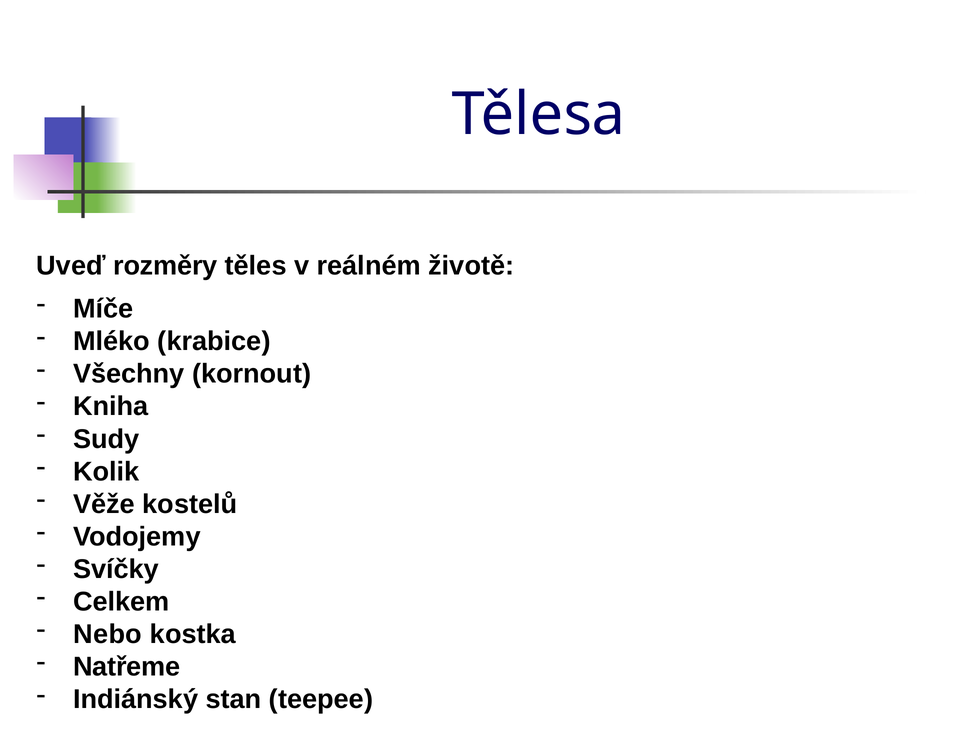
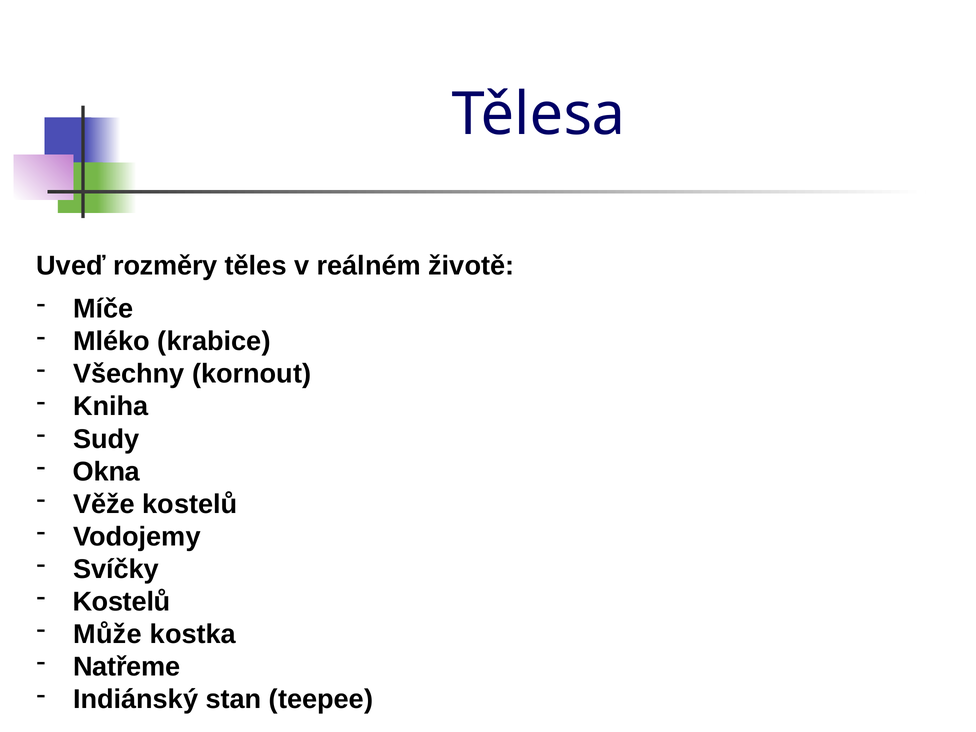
Kolik: Kolik -> Okna
Celkem at (121, 602): Celkem -> Kostelů
Nebo: Nebo -> Může
